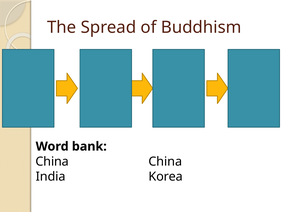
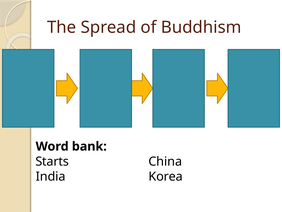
China at (52, 161): China -> Starts
